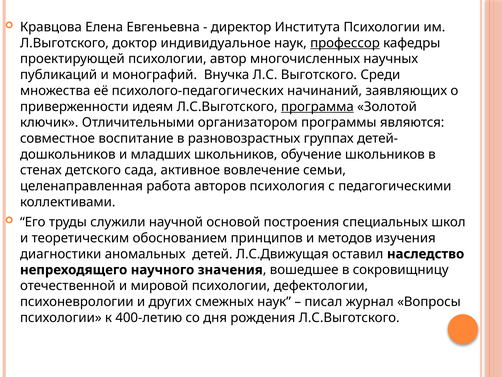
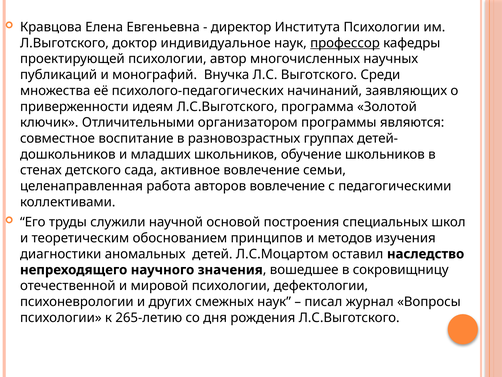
программа underline: present -> none
авторов психология: психология -> вовлечение
Л.С.Движущая: Л.С.Движущая -> Л.С.Моцартом
400-летию: 400-летию -> 265-летию
